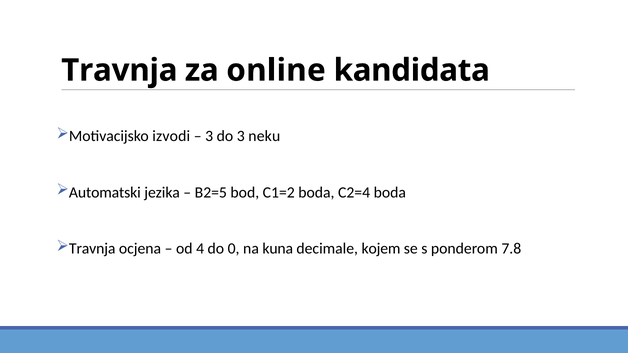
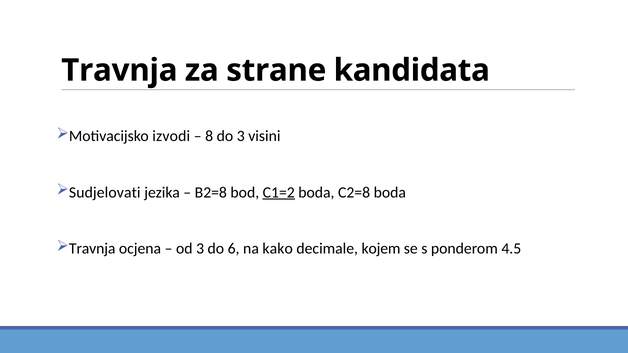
online: online -> strane
3 at (209, 136): 3 -> 8
neku: neku -> visini
Automatski: Automatski -> Sudjelovati
B2=5: B2=5 -> B2=8
C1=2 underline: none -> present
C2=4: C2=4 -> C2=8
od 4: 4 -> 3
0: 0 -> 6
kuna: kuna -> kako
7.8: 7.8 -> 4.5
